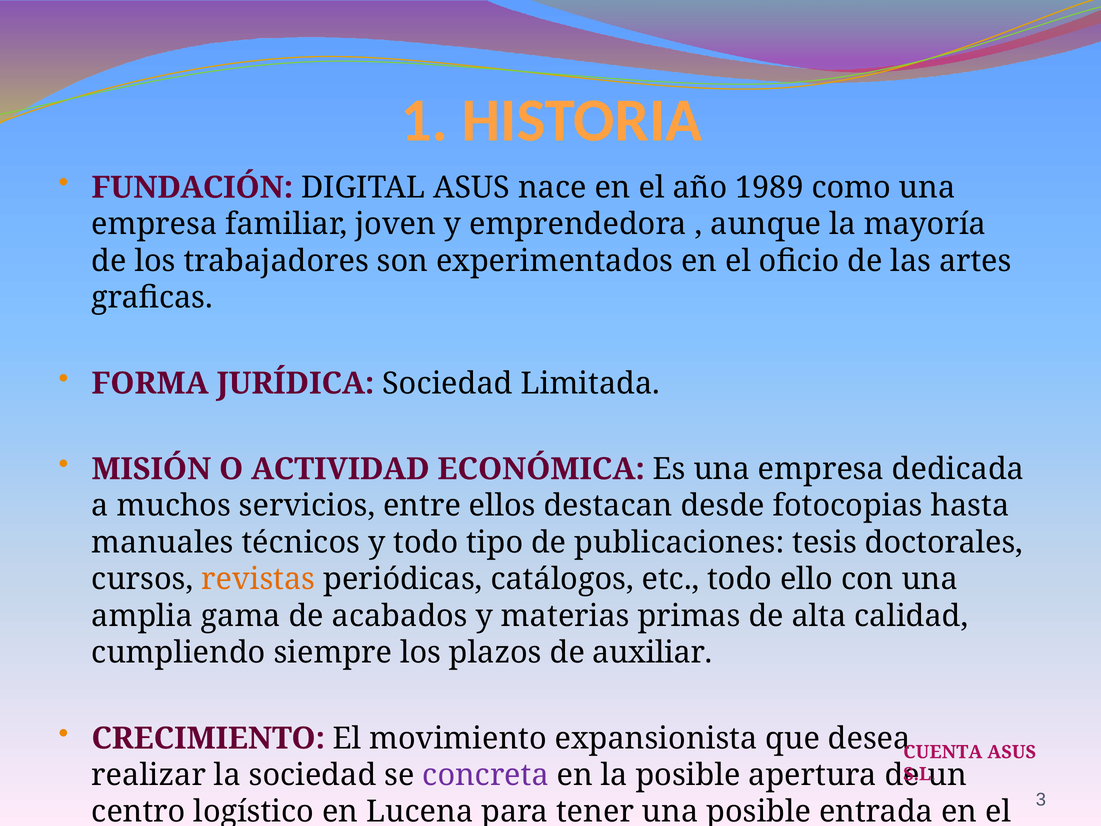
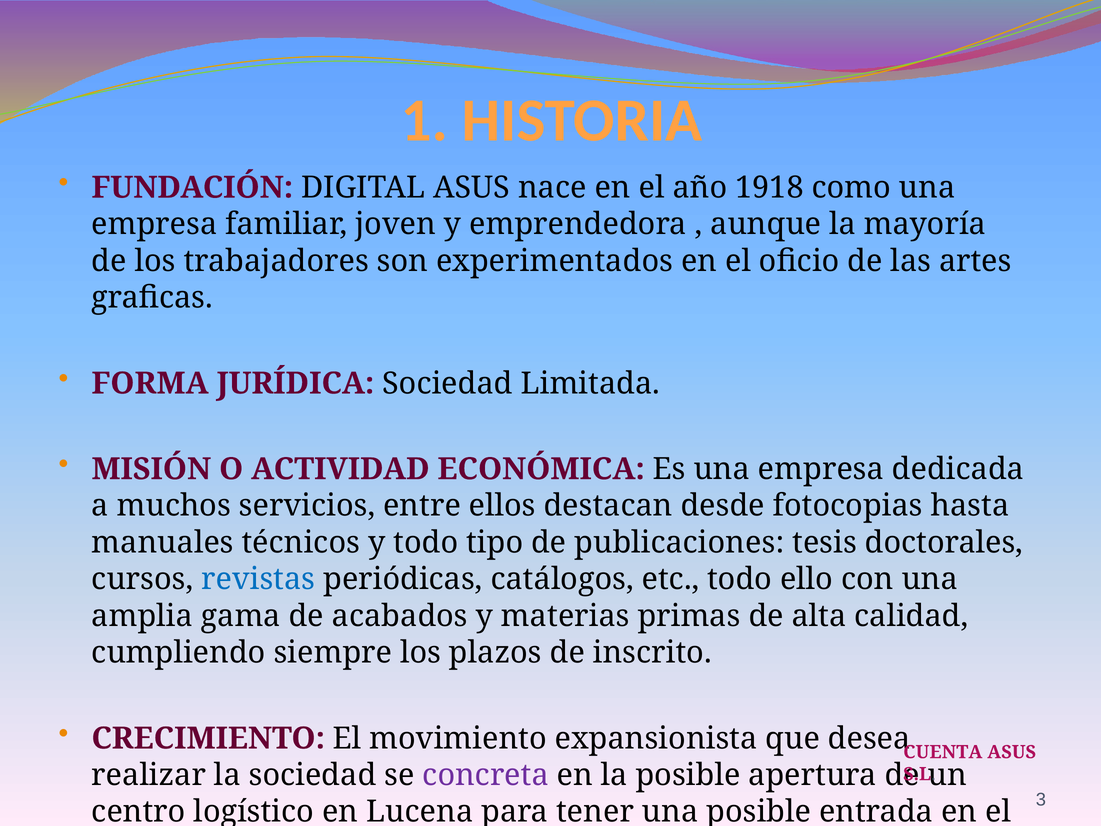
1989: 1989 -> 1918
revistas colour: orange -> blue
auxiliar: auxiliar -> inscrito
